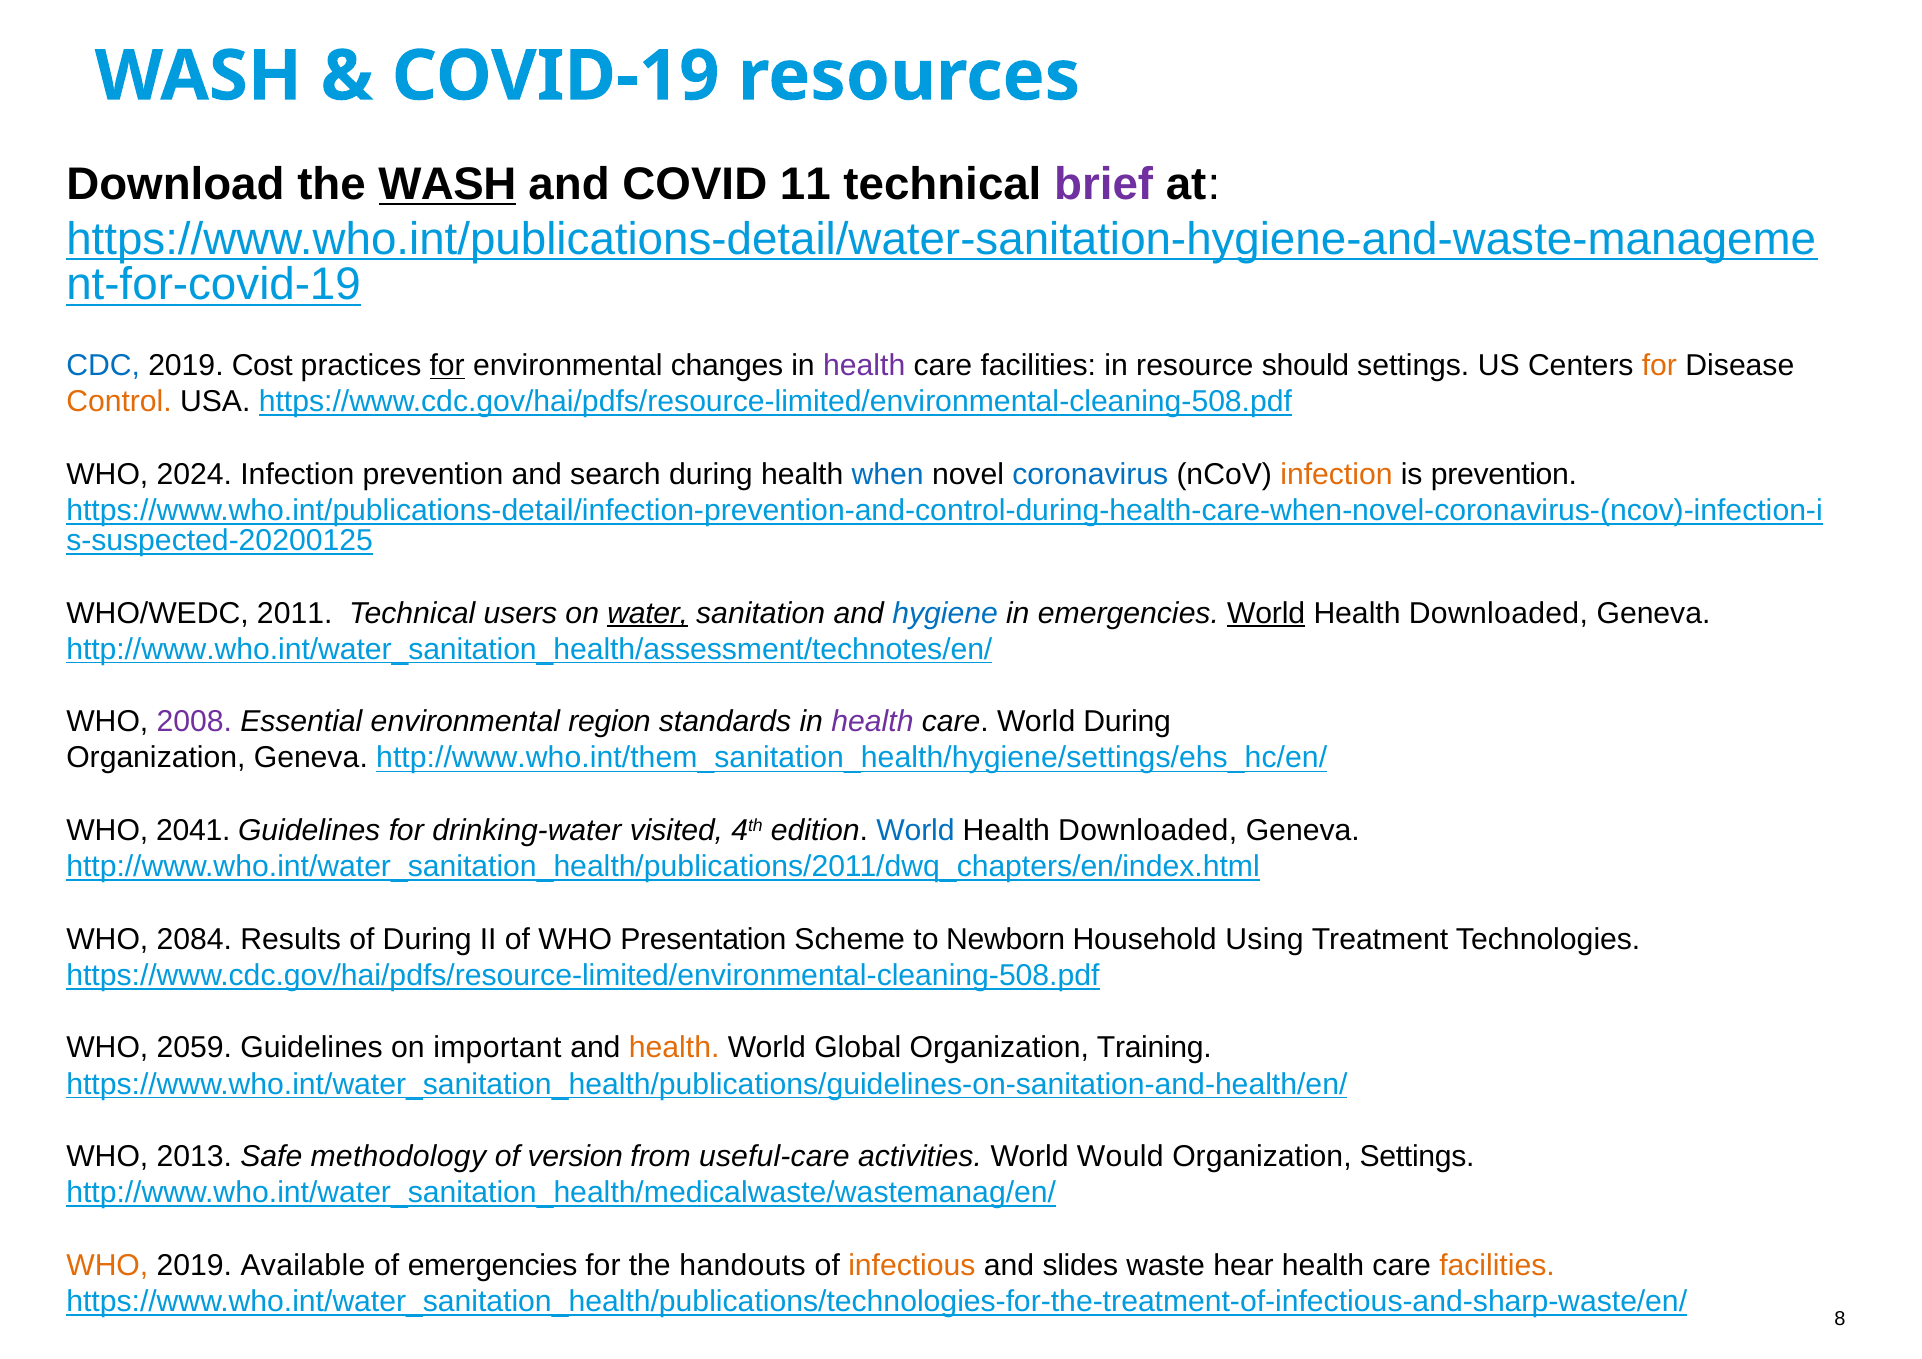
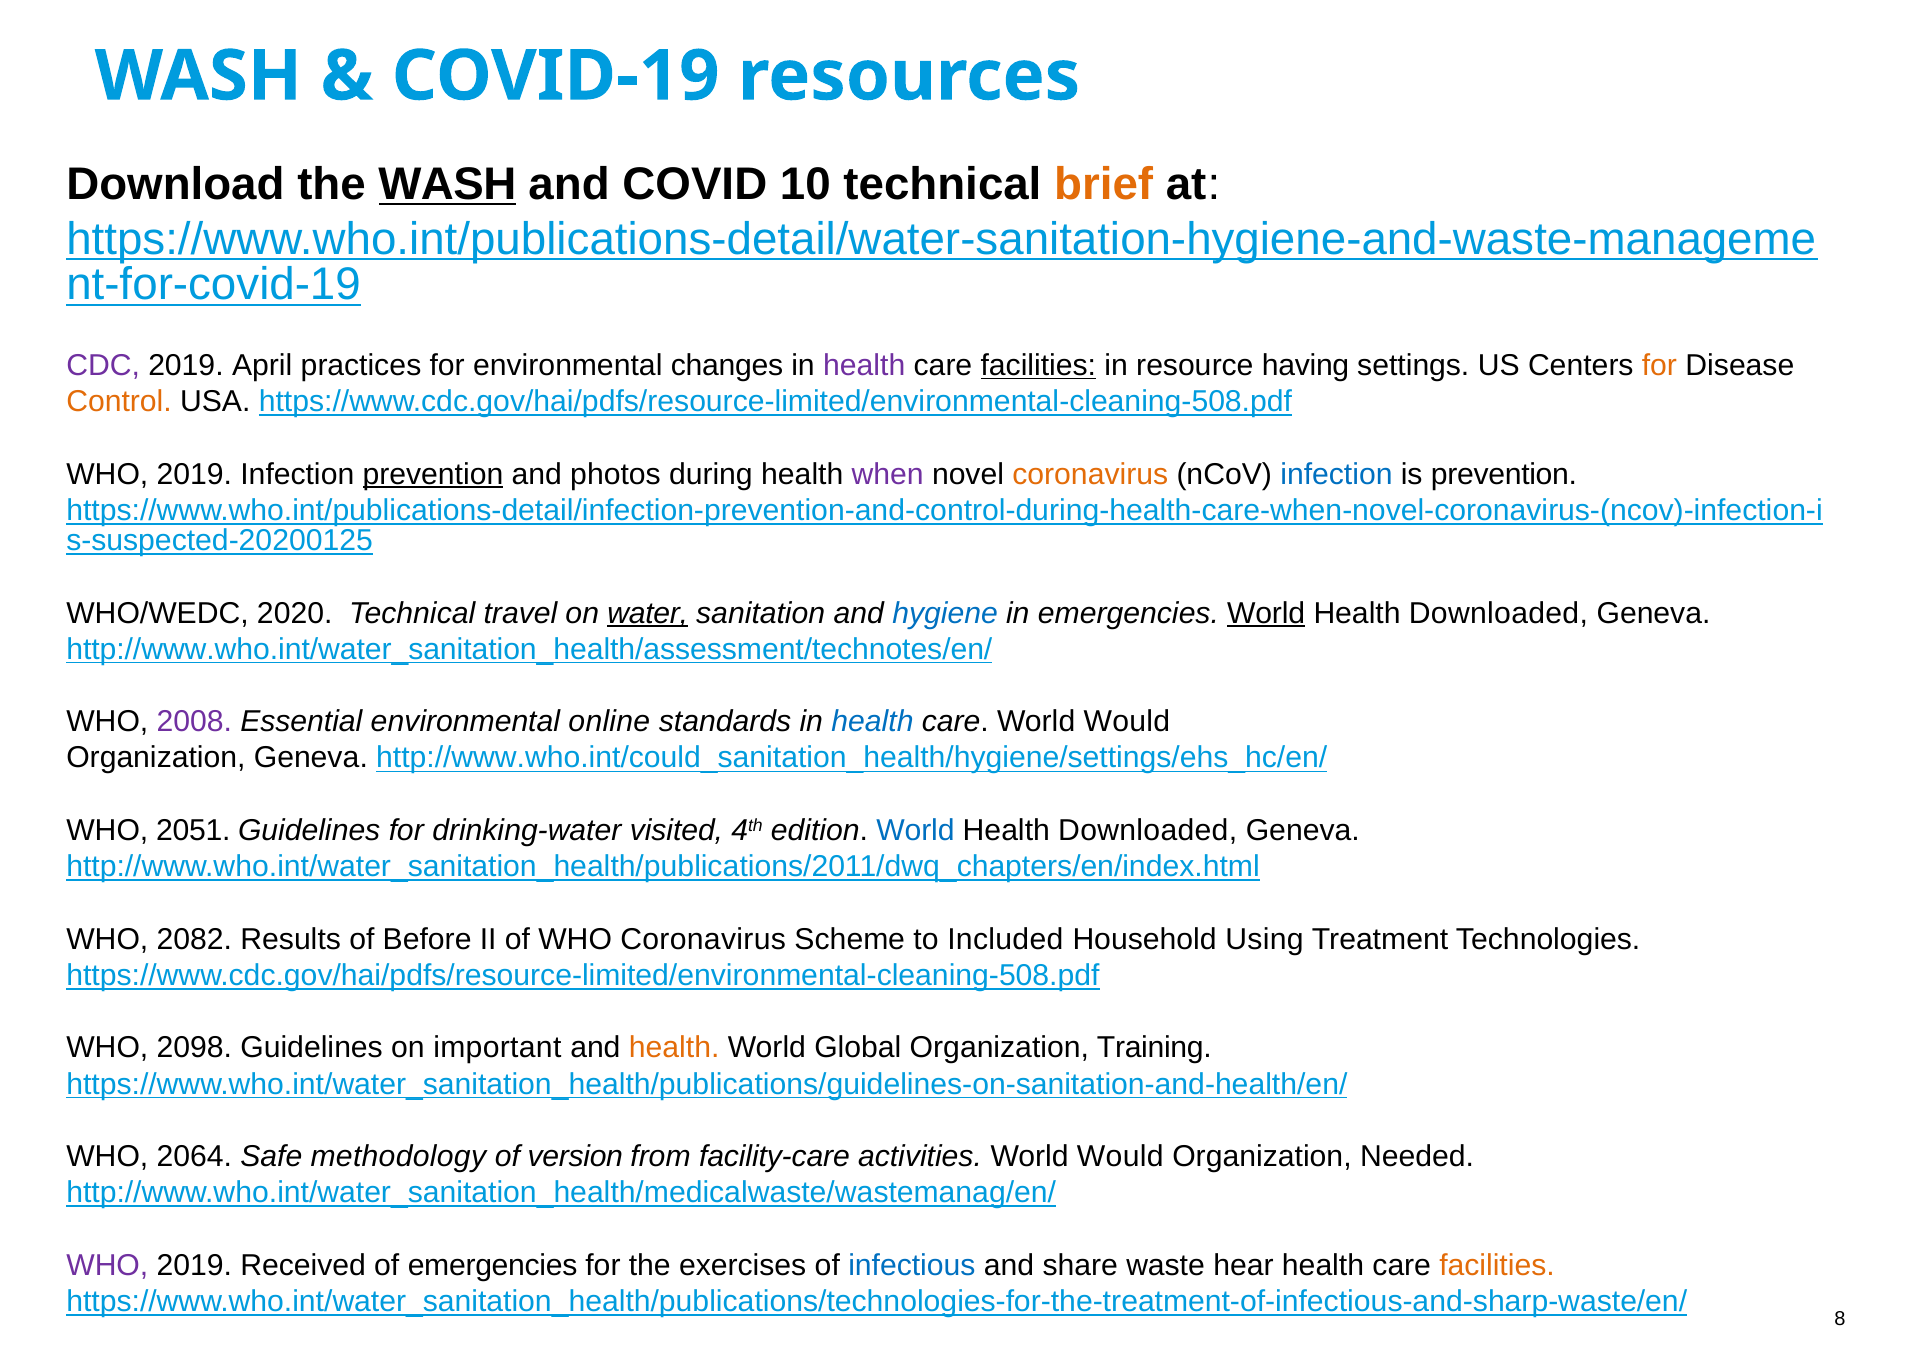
11: 11 -> 10
brief colour: purple -> orange
CDC colour: blue -> purple
Cost: Cost -> April
for at (447, 365) underline: present -> none
facilities at (1038, 365) underline: none -> present
should: should -> having
2024 at (194, 474): 2024 -> 2019
prevention at (433, 474) underline: none -> present
search: search -> photos
when colour: blue -> purple
coronavirus at (1090, 474) colour: blue -> orange
infection at (1336, 474) colour: orange -> blue
2011: 2011 -> 2020
users: users -> travel
region: region -> online
health at (872, 722) colour: purple -> blue
care World During: During -> Would
http://www.who.int/them_sanitation_health/hygiene/settings/ehs_hc/en/: http://www.who.int/them_sanitation_health/hygiene/settings/ehs_hc/en/ -> http://www.who.int/could_sanitation_health/hygiene/settings/ehs_hc/en/
2041: 2041 -> 2051
2084: 2084 -> 2082
of During: During -> Before
WHO Presentation: Presentation -> Coronavirus
Newborn: Newborn -> Included
2059: 2059 -> 2098
2013: 2013 -> 2064
useful-care: useful-care -> facility-care
Organization Settings: Settings -> Needed
WHO at (107, 1265) colour: orange -> purple
Available: Available -> Received
handouts: handouts -> exercises
infectious colour: orange -> blue
slides: slides -> share
